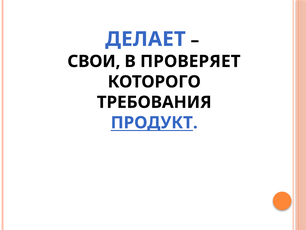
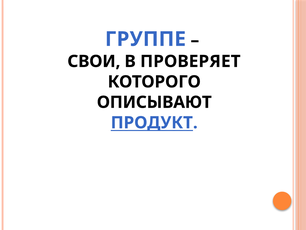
ДЕЛАЕТ: ДЕЛАЕТ -> ГРУППЕ
ТРЕБОВАНИЯ: ТРЕБОВАНИЯ -> ОПИСЫВАЮТ
